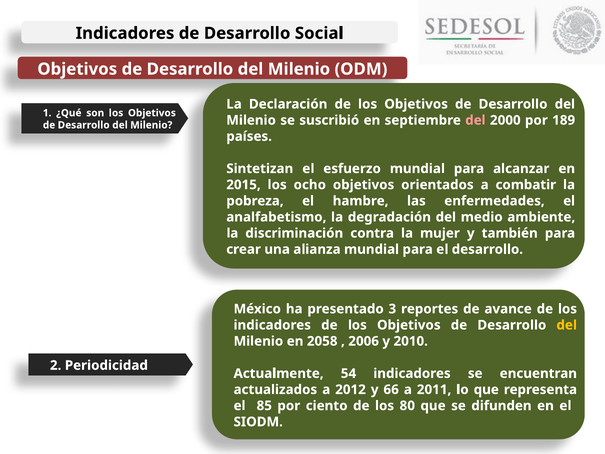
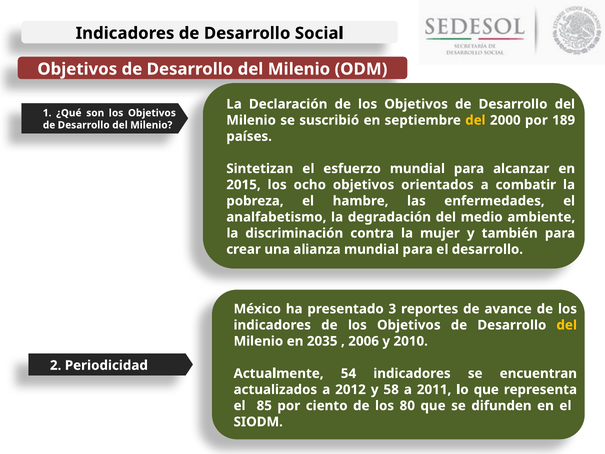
del at (475, 120) colour: pink -> yellow
2058: 2058 -> 2035
66: 66 -> 58
